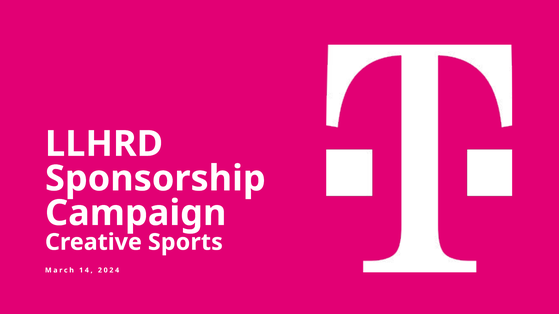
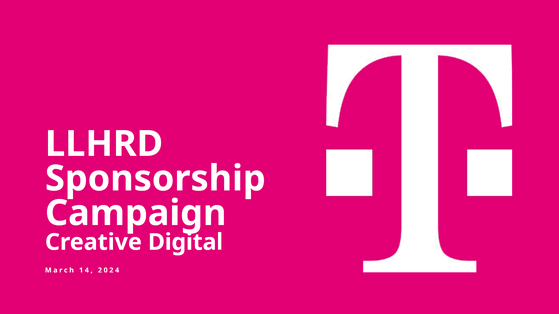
Sports: Sports -> Digital
